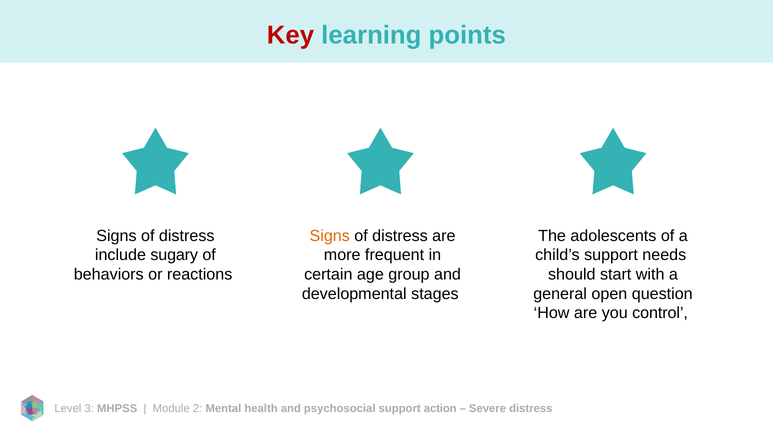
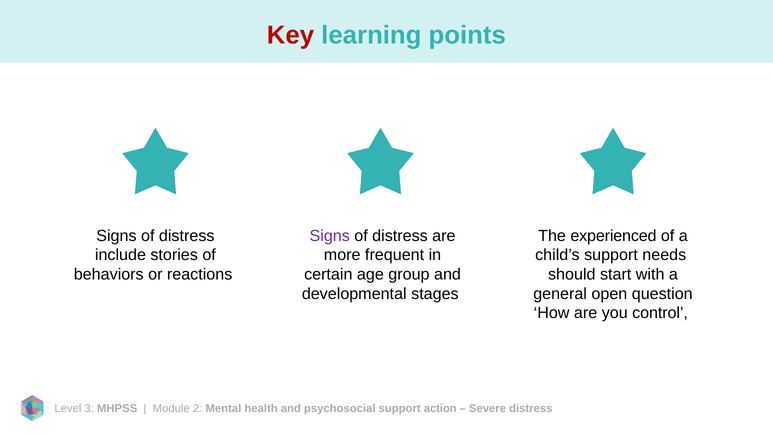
Signs at (330, 236) colour: orange -> purple
adolescents: adolescents -> experienced
sugary: sugary -> stories
